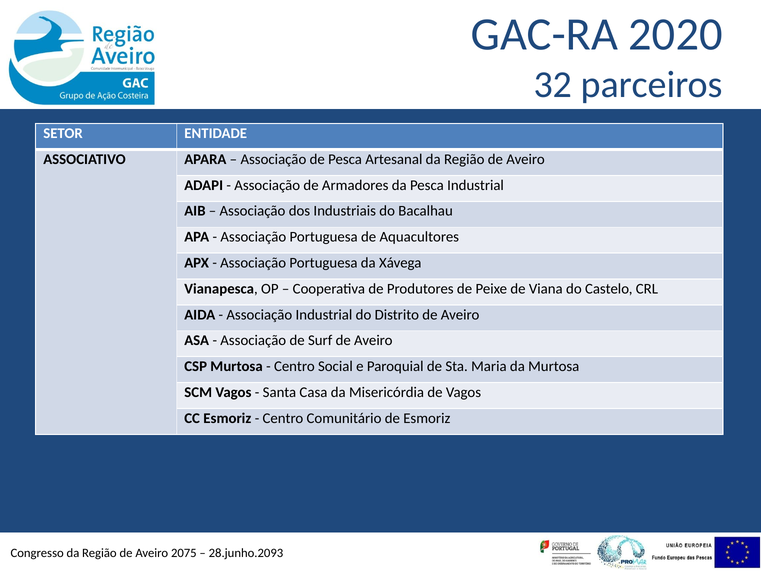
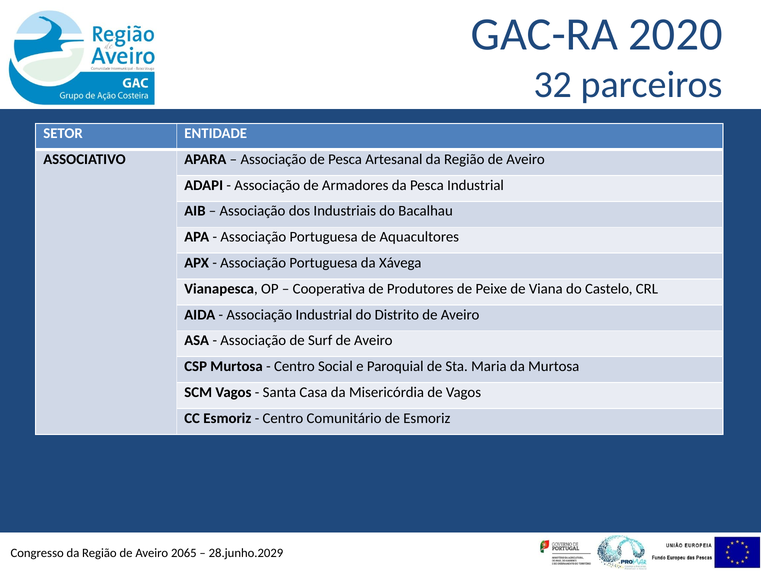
2075: 2075 -> 2065
28.junho.2093: 28.junho.2093 -> 28.junho.2029
